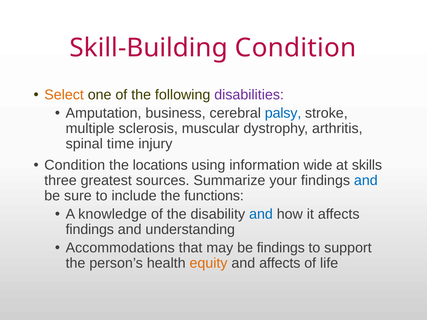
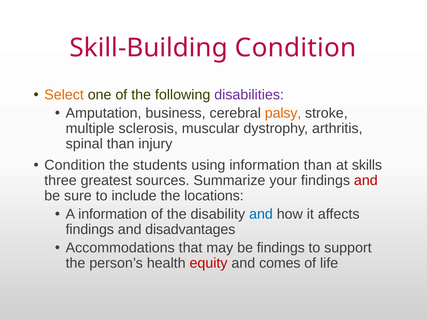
palsy colour: blue -> orange
spinal time: time -> than
locations: locations -> students
information wide: wide -> than
and at (366, 181) colour: blue -> red
functions: functions -> locations
A knowledge: knowledge -> information
understanding: understanding -> disadvantages
equity colour: orange -> red
and affects: affects -> comes
